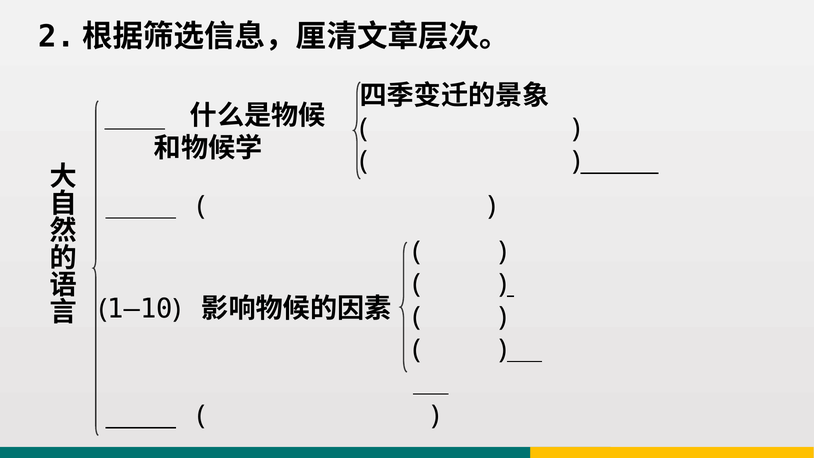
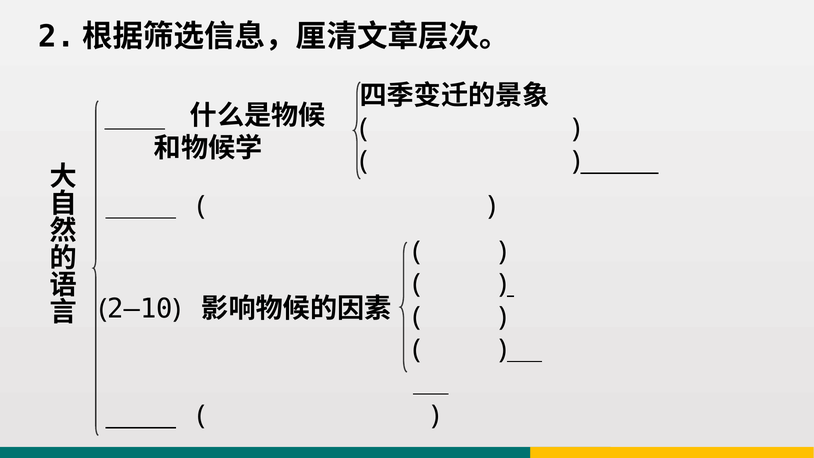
1—10: 1—10 -> 2—10
